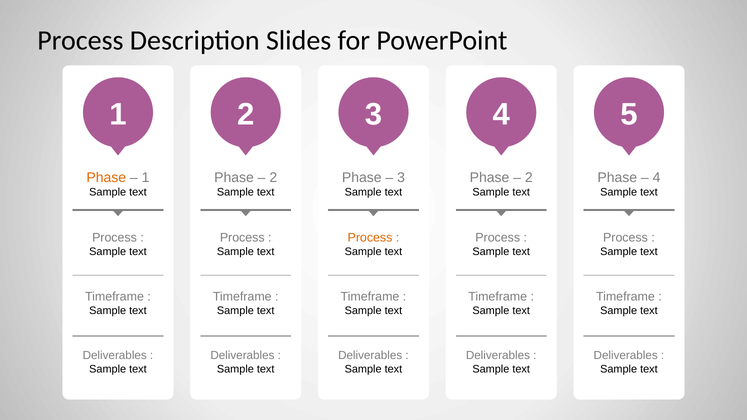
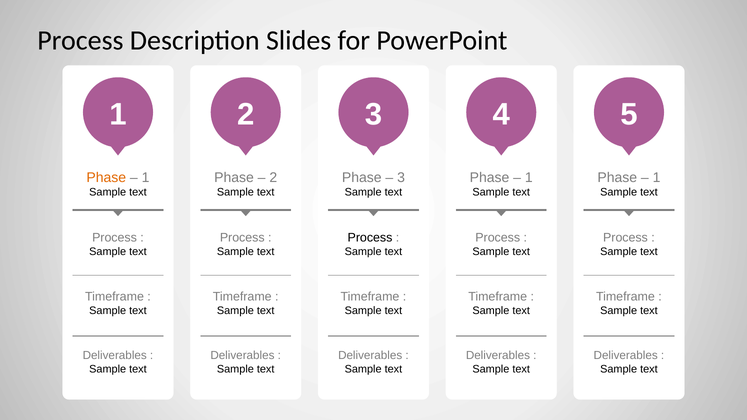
2 at (529, 178): 2 -> 1
4 at (657, 178): 4 -> 1
Process at (370, 238) colour: orange -> black
